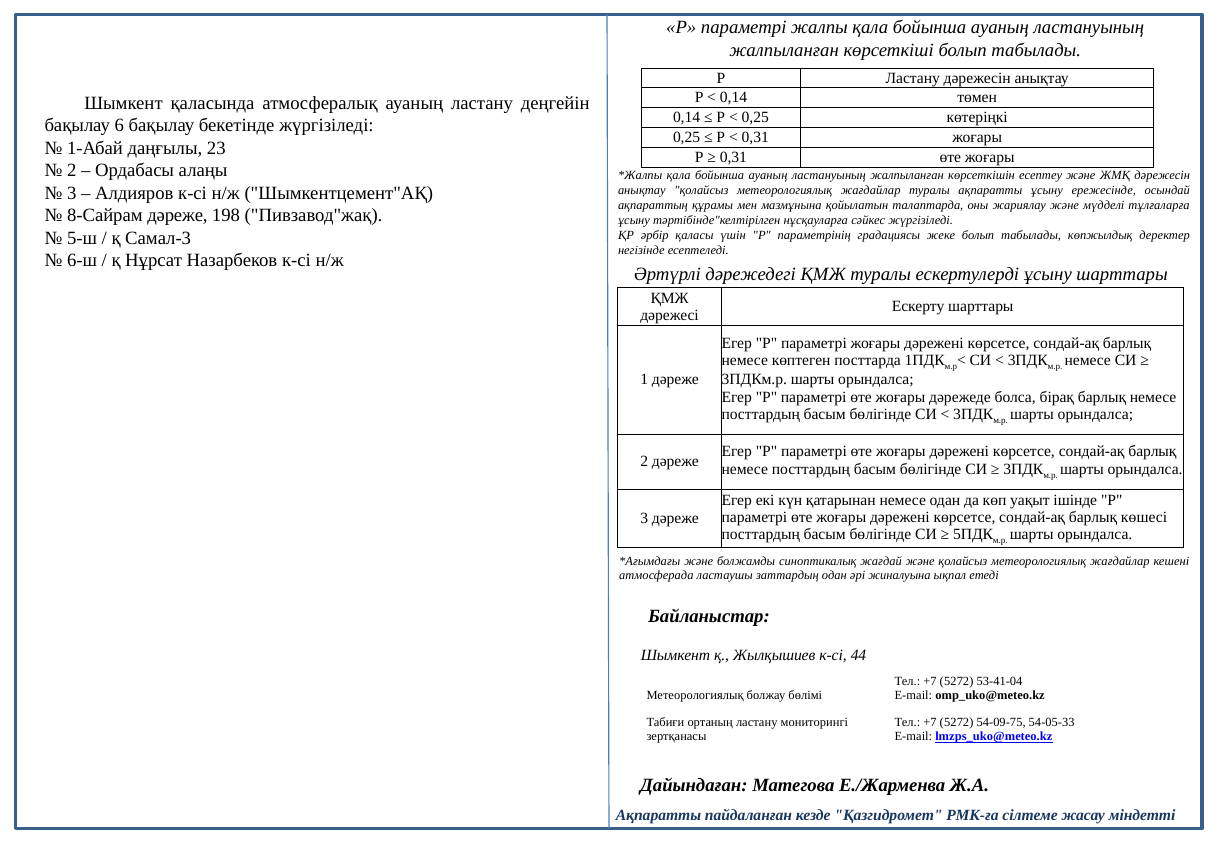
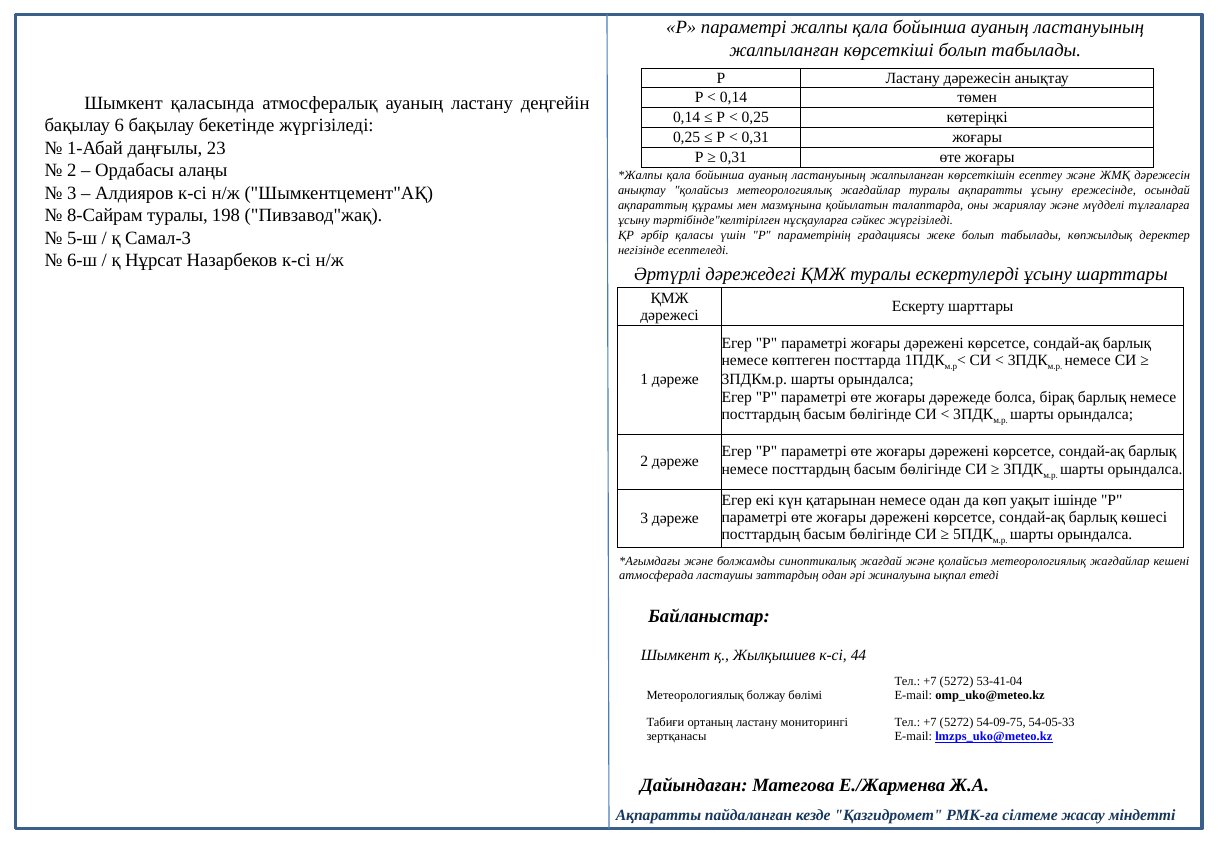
8-Сайрам дәреже: дәреже -> туралы
